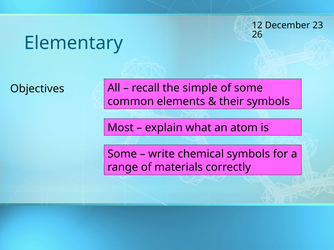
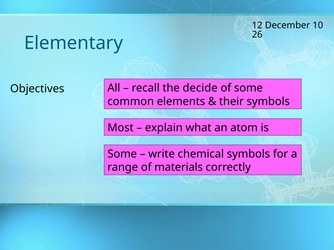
23: 23 -> 10
simple: simple -> decide
